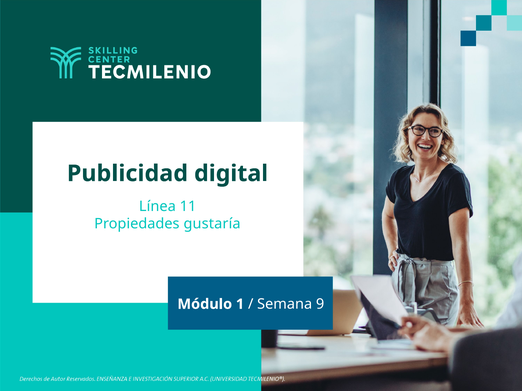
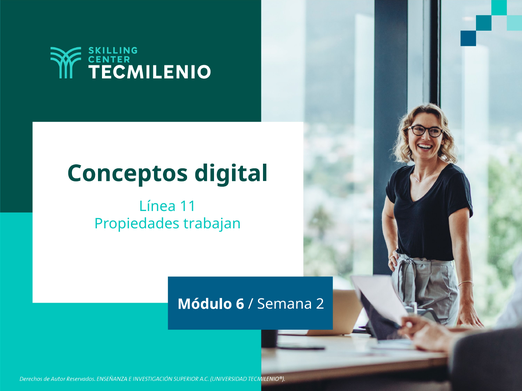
Publicidad: Publicidad -> Conceptos
gustaría: gustaría -> trabajan
1: 1 -> 6
9: 9 -> 2
